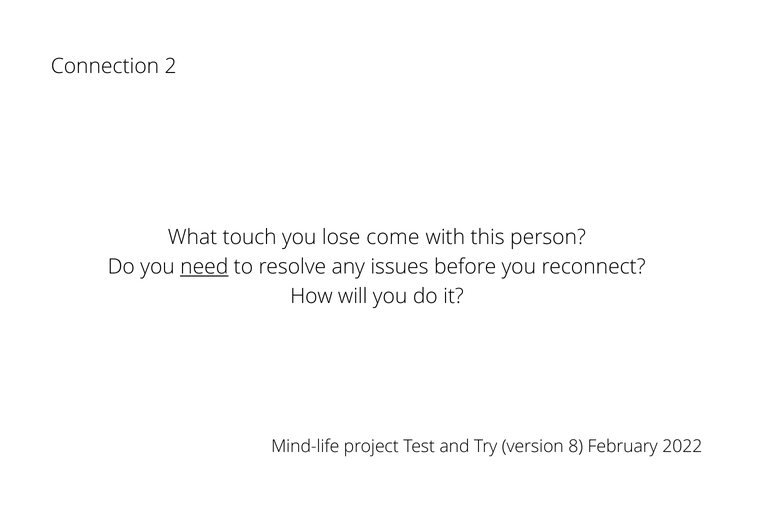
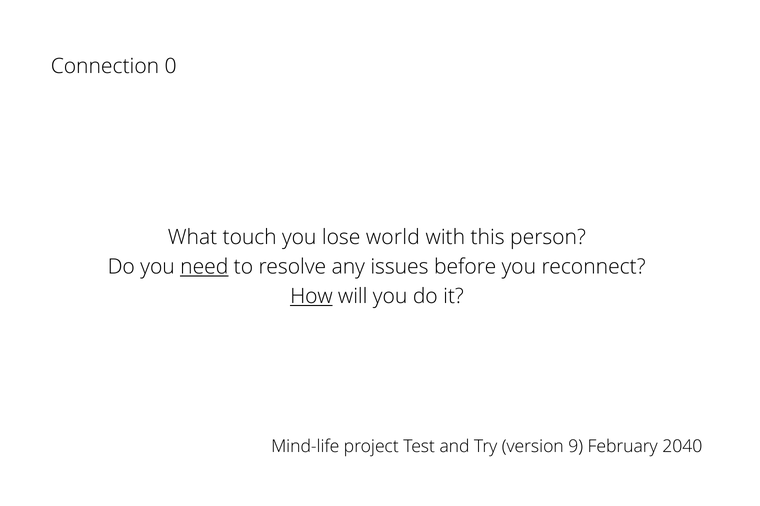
2: 2 -> 0
come: come -> world
How underline: none -> present
8: 8 -> 9
2022: 2022 -> 2040
